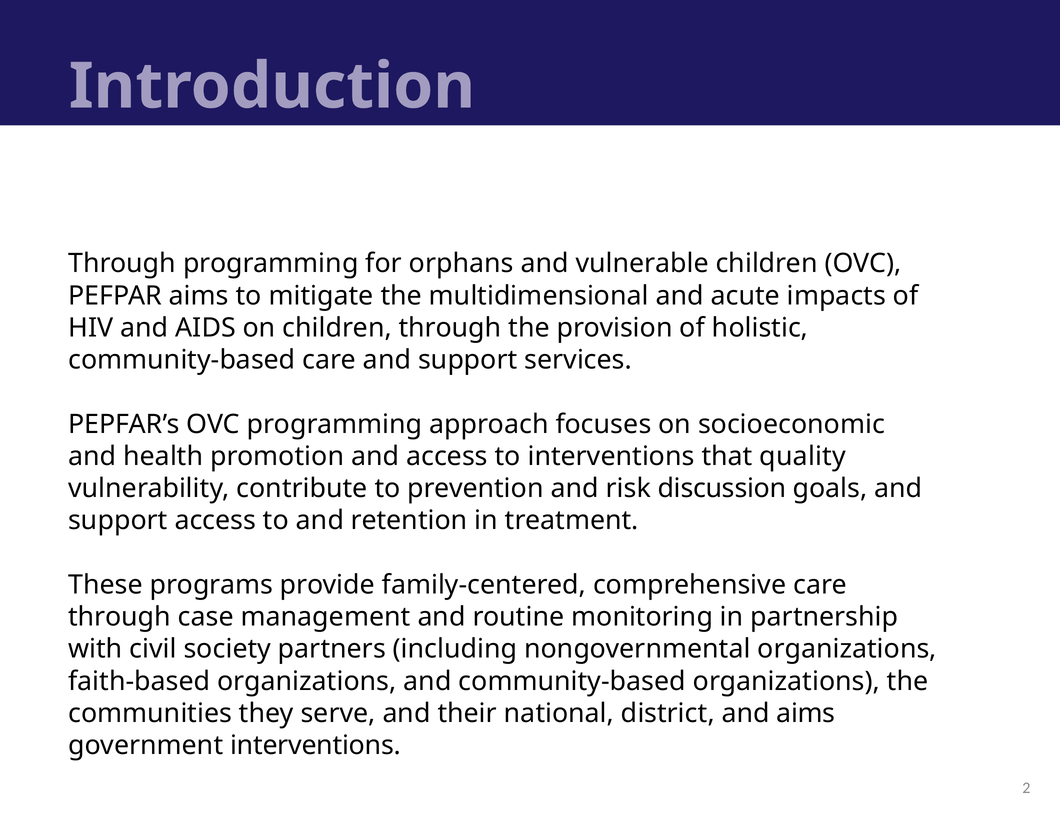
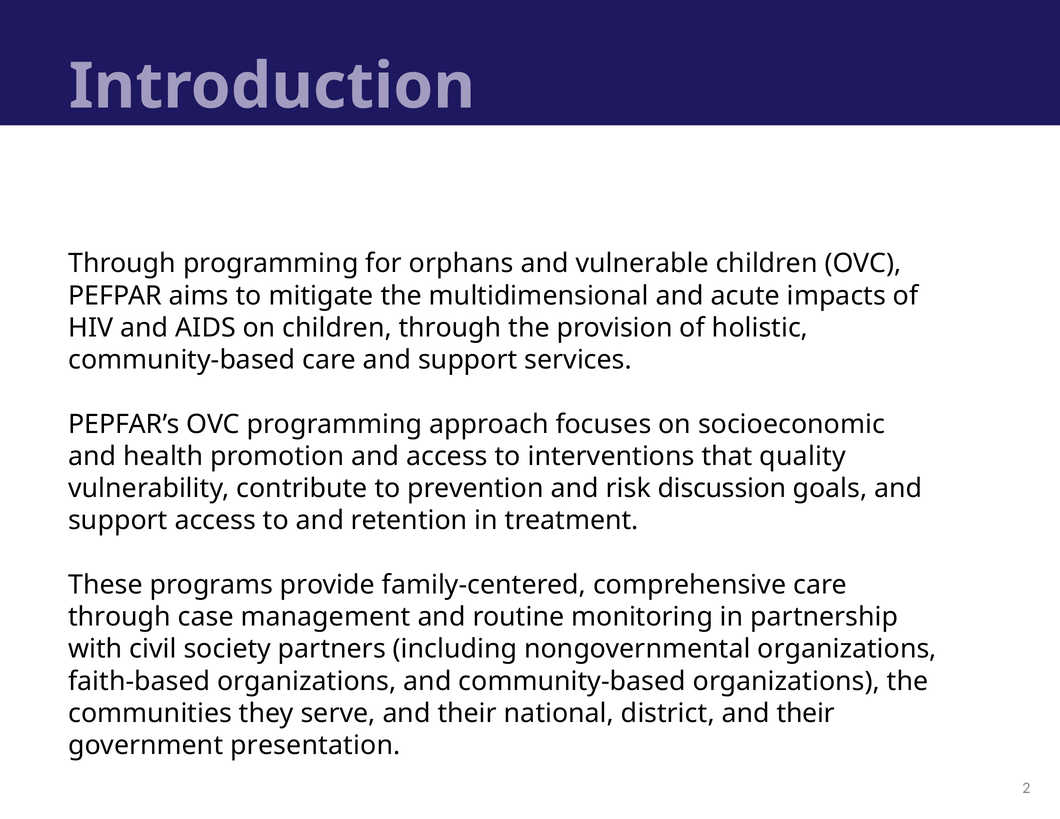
district and aims: aims -> their
government interventions: interventions -> presentation
